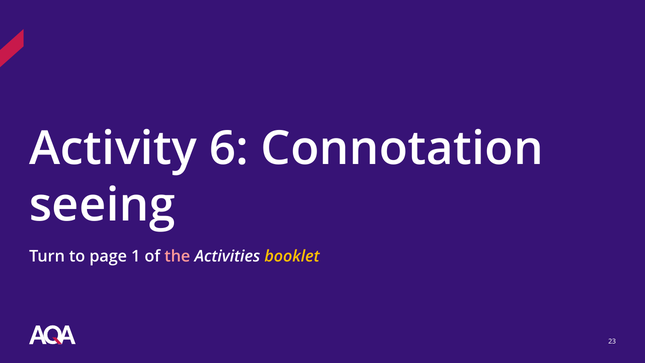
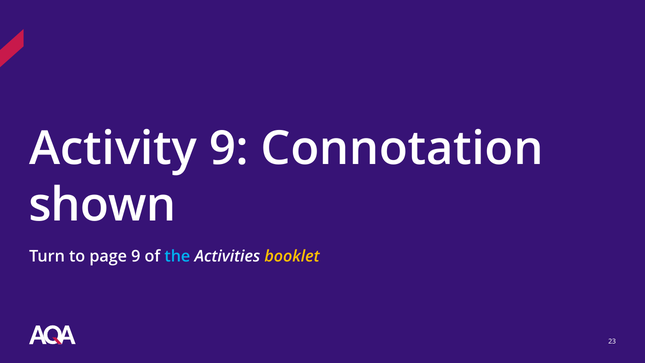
Activity 6: 6 -> 9
seeing: seeing -> shown
page 1: 1 -> 9
the colour: pink -> light blue
